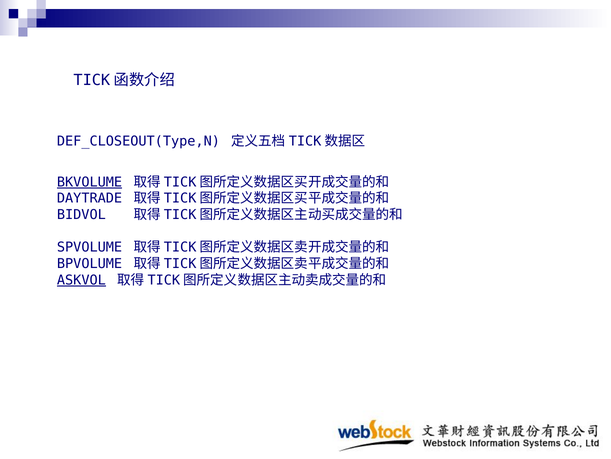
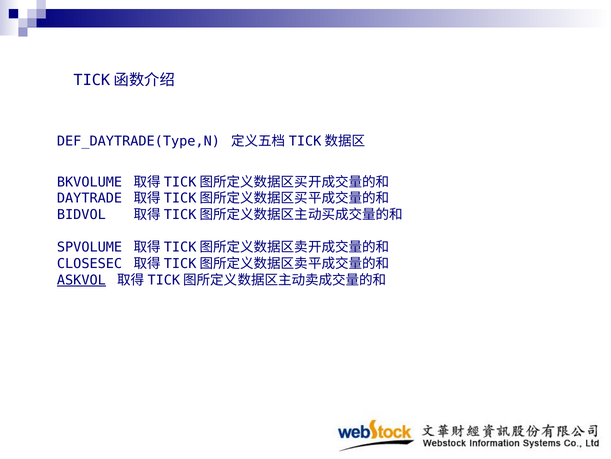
DEF_CLOSEOUT(Type,N: DEF_CLOSEOUT(Type,N -> DEF_DAYTRADE(Type,N
BKVOLUME underline: present -> none
BPVOLUME: BPVOLUME -> CLOSESEC
